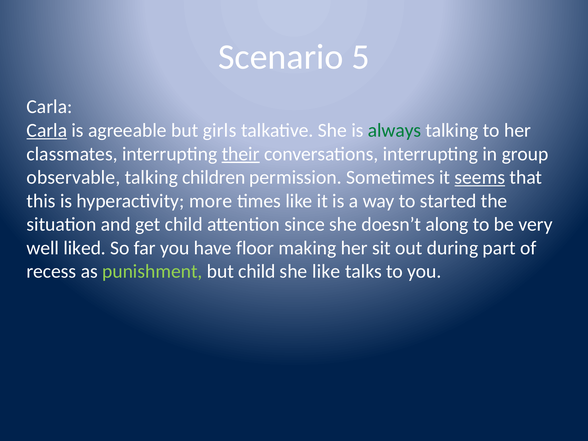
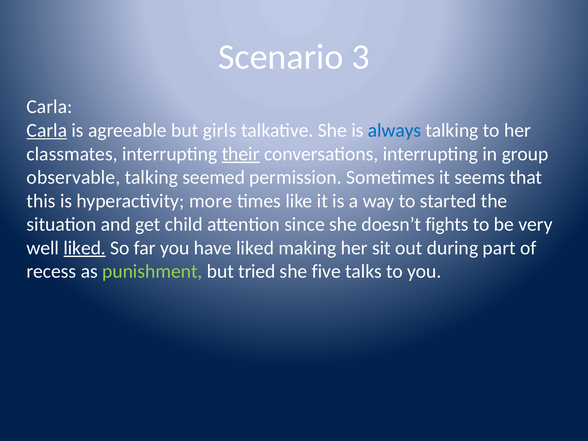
5: 5 -> 3
always colour: green -> blue
children: children -> seemed
seems underline: present -> none
along: along -> fights
liked at (85, 248) underline: none -> present
have floor: floor -> liked
but child: child -> tried
she like: like -> five
